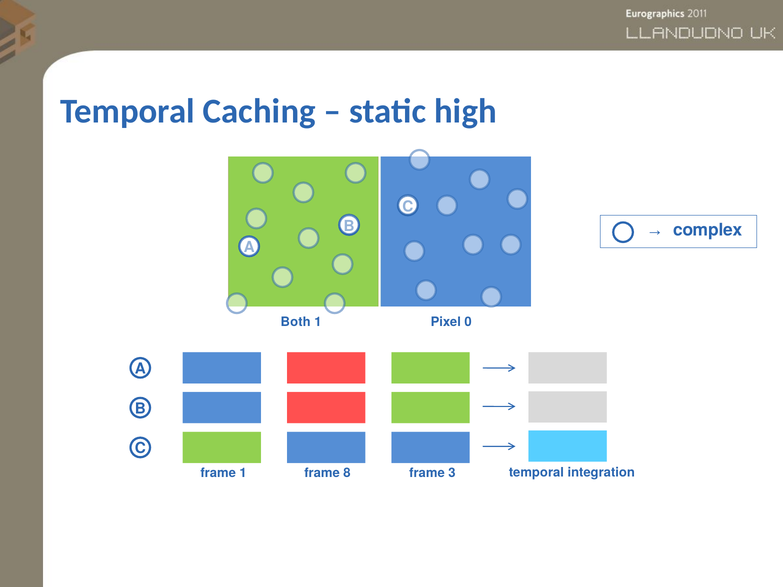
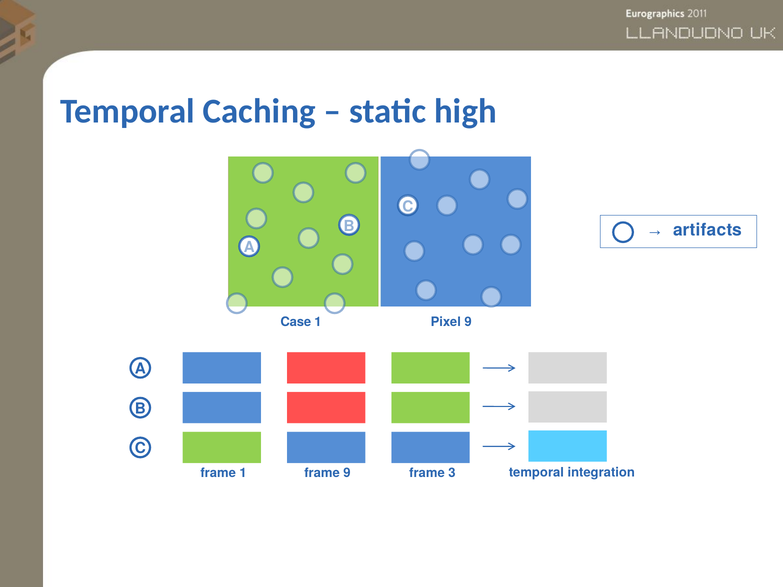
complex: complex -> artifacts
Both: Both -> Case
Pixel 0: 0 -> 9
frame 8: 8 -> 9
